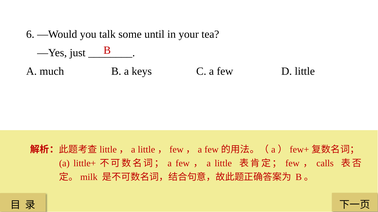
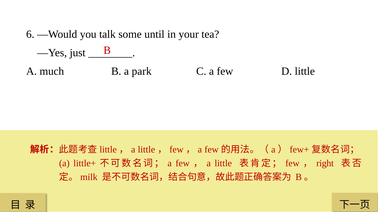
keys: keys -> park
calls: calls -> right
